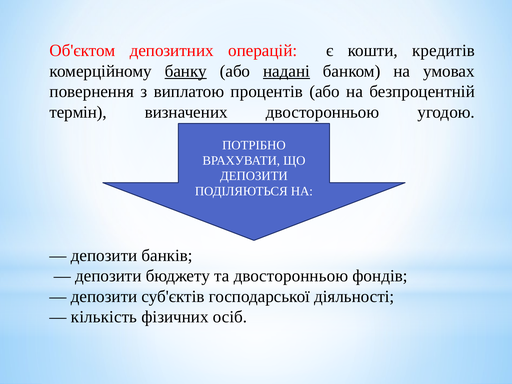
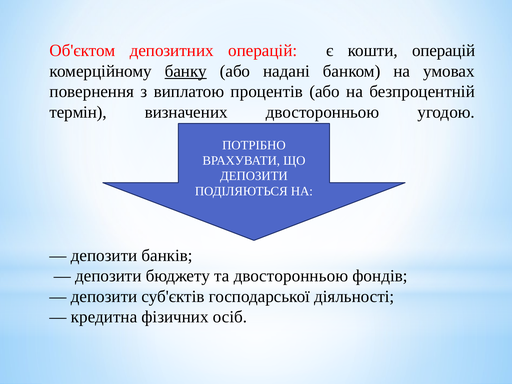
кошти кредитів: кредитів -> операцій
надані underline: present -> none
кількість: кількість -> кредитна
